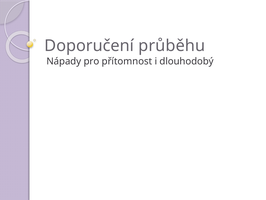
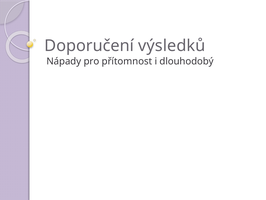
průběhu: průběhu -> výsledků
